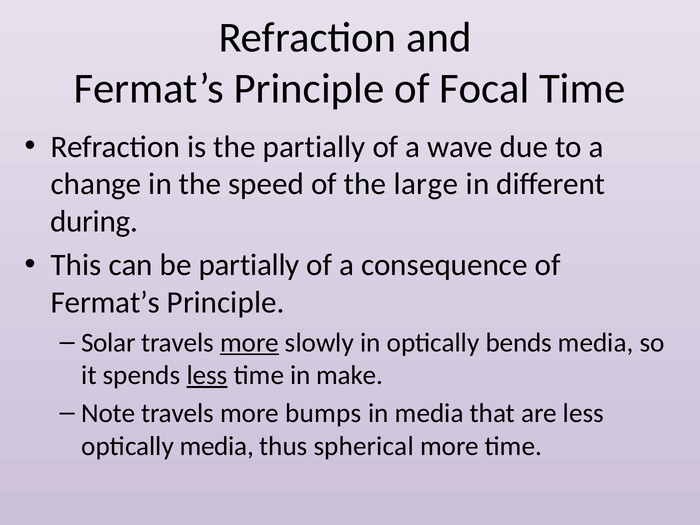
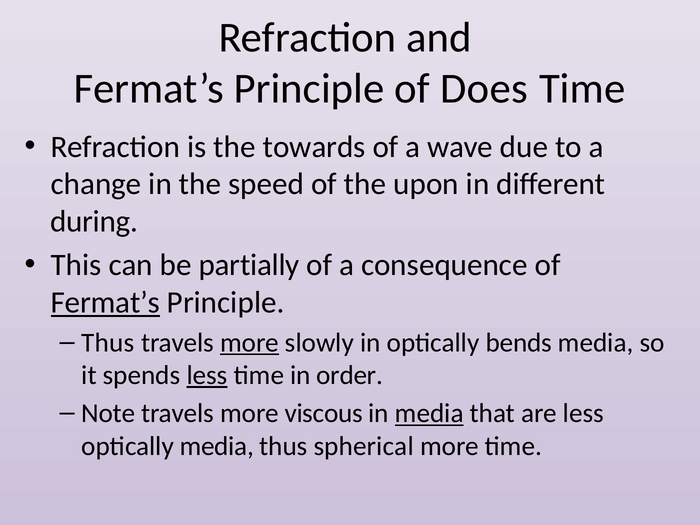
Focal: Focal -> Does
the partially: partially -> towards
large: large -> upon
Fermat’s at (105, 302) underline: none -> present
Solar at (108, 343): Solar -> Thus
make: make -> order
bumps: bumps -> viscous
media at (429, 413) underline: none -> present
